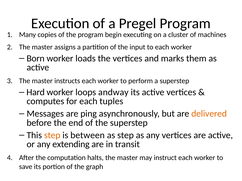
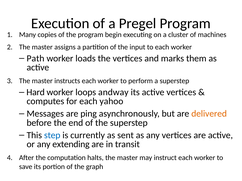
Born: Born -> Path
tuples: tuples -> yahoo
step at (52, 136) colour: orange -> blue
between: between -> currently
as step: step -> sent
